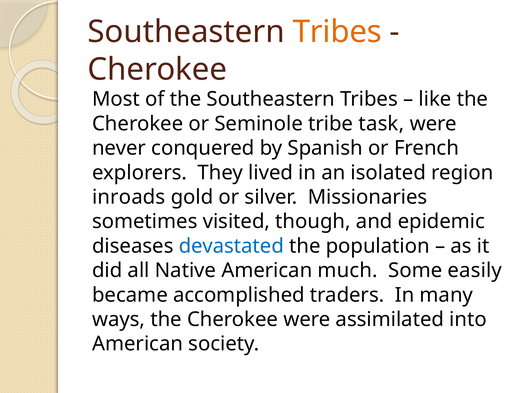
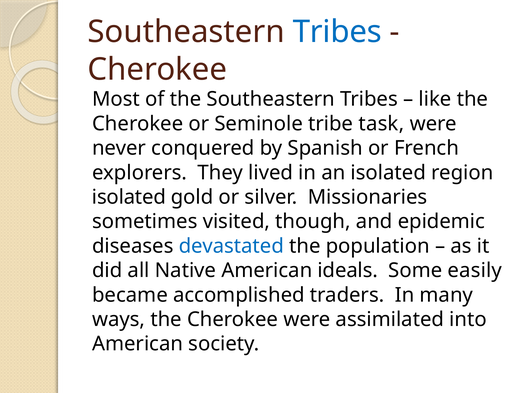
Tribes at (337, 32) colour: orange -> blue
inroads at (129, 197): inroads -> isolated
much: much -> ideals
